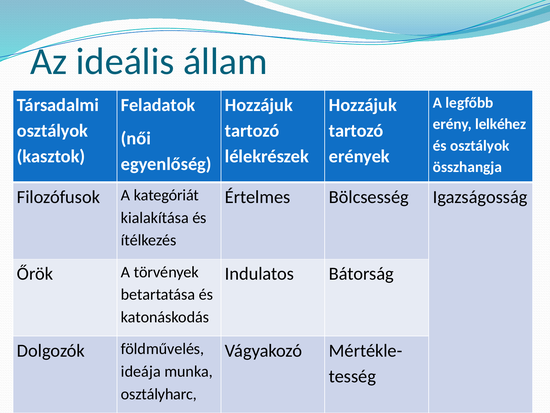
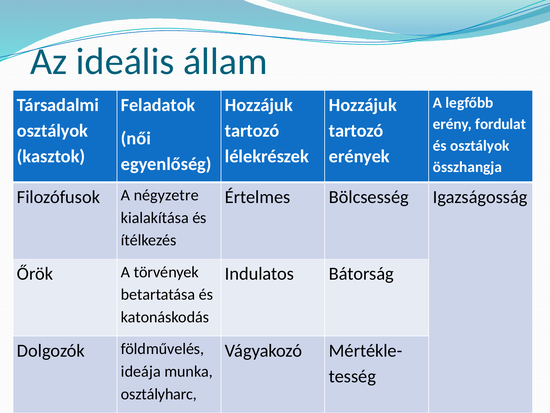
lelkéhez: lelkéhez -> fordulat
kategóriát: kategóriát -> négyzetre
